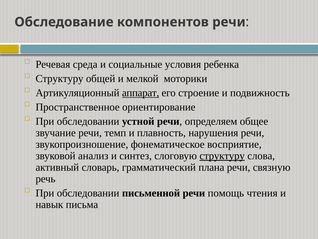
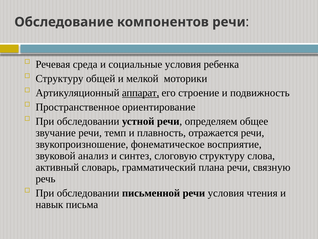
нарушения: нарушения -> отражается
структуру at (222, 156) underline: present -> none
речи помощь: помощь -> условия
